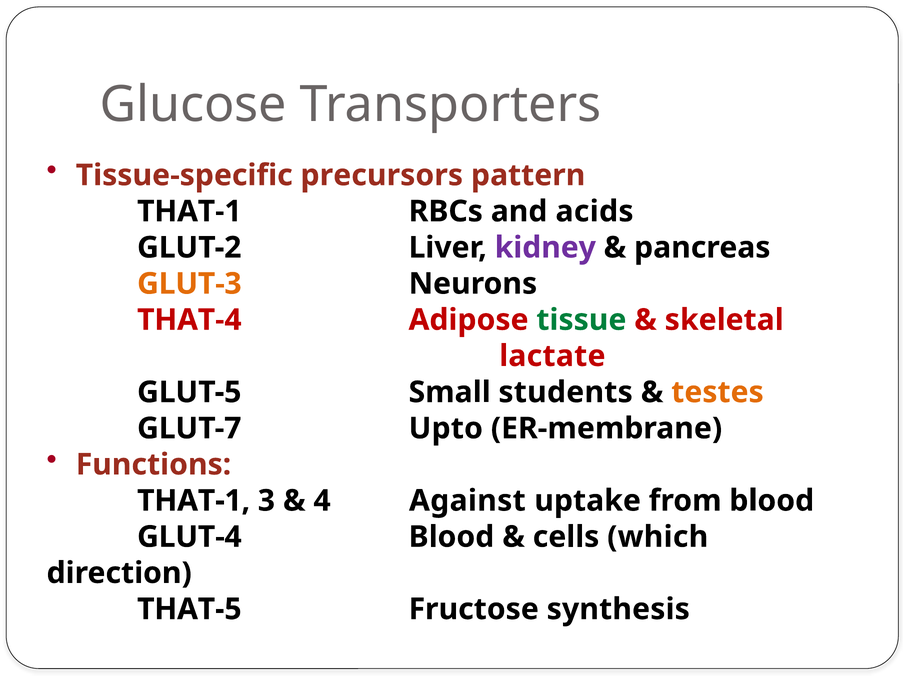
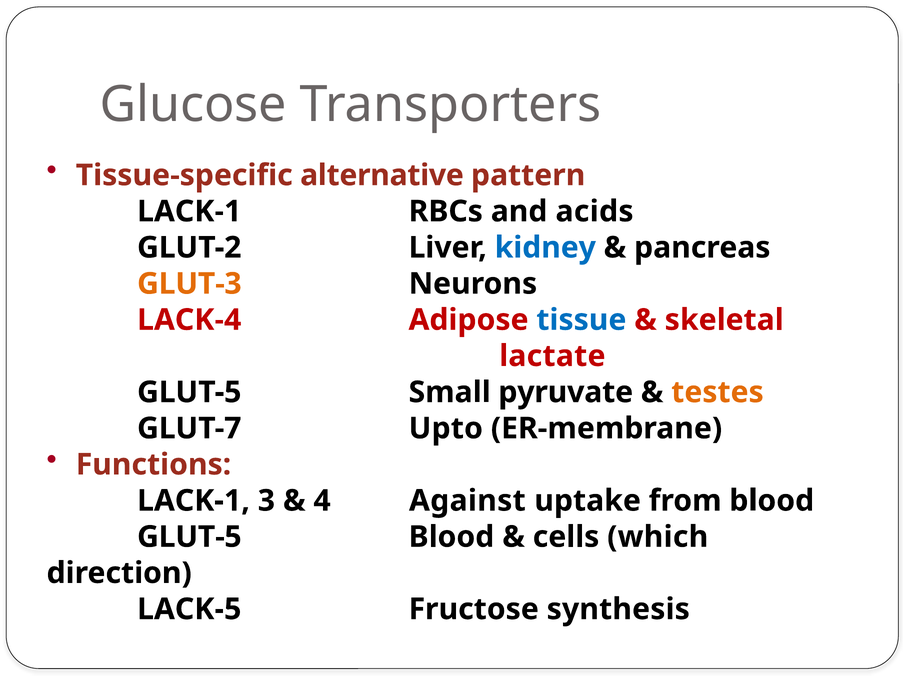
precursors: precursors -> alternative
THAT-1 at (189, 212): THAT-1 -> LACK-1
kidney colour: purple -> blue
THAT-4: THAT-4 -> LACK-4
tissue colour: green -> blue
students: students -> pyruvate
THAT-1 at (194, 501): THAT-1 -> LACK-1
GLUT-4 at (189, 537): GLUT-4 -> GLUT-5
THAT-5: THAT-5 -> LACK-5
